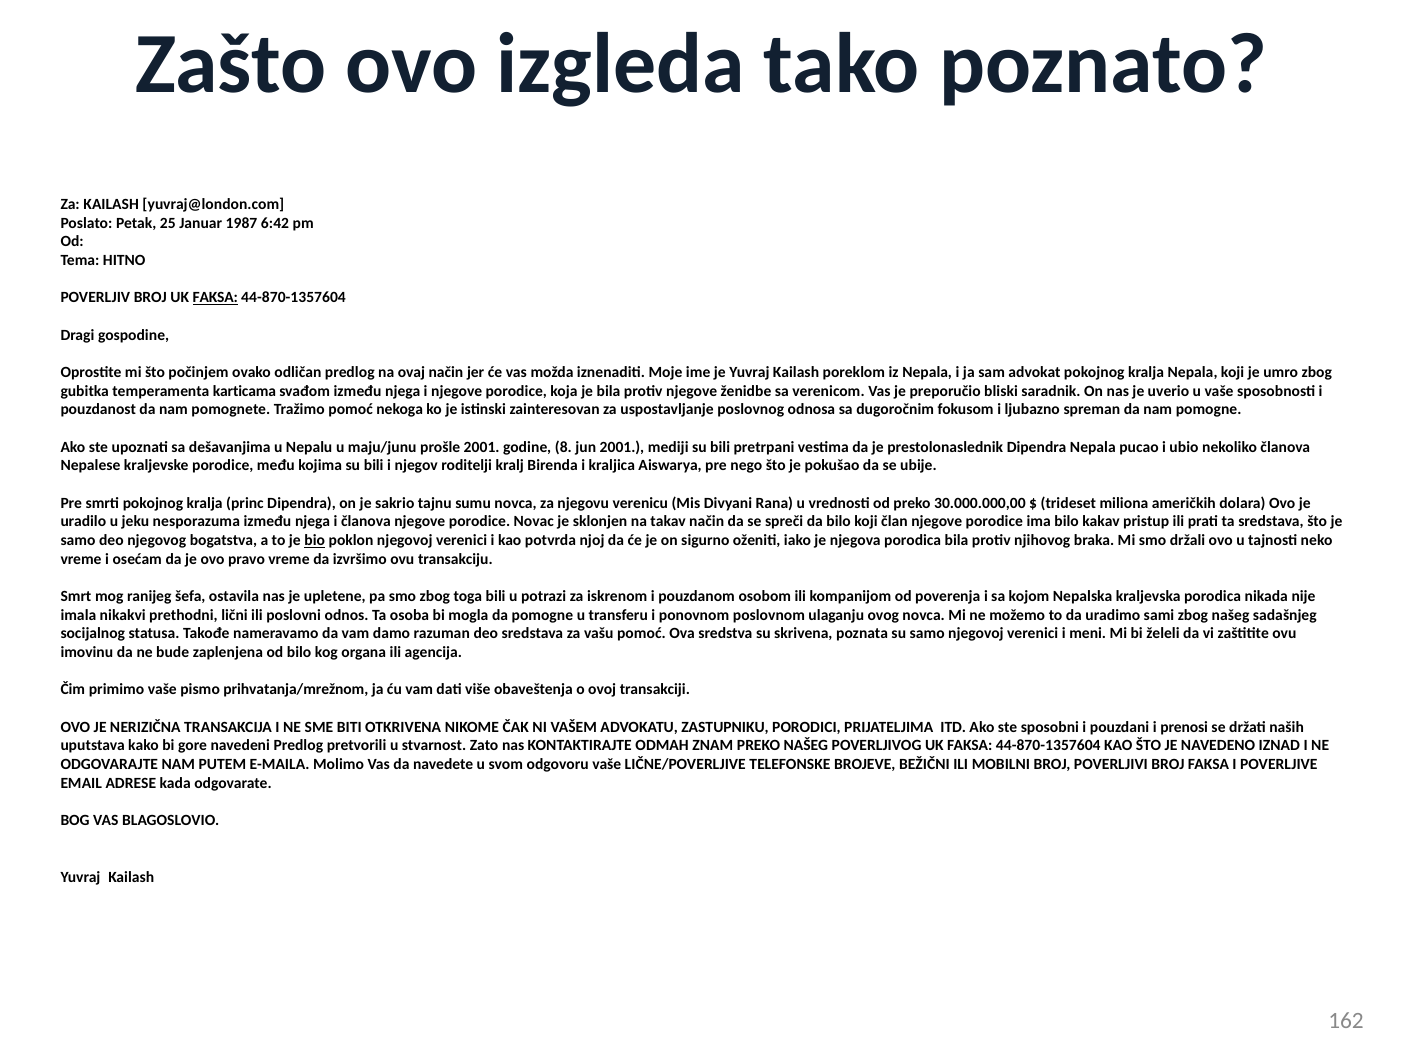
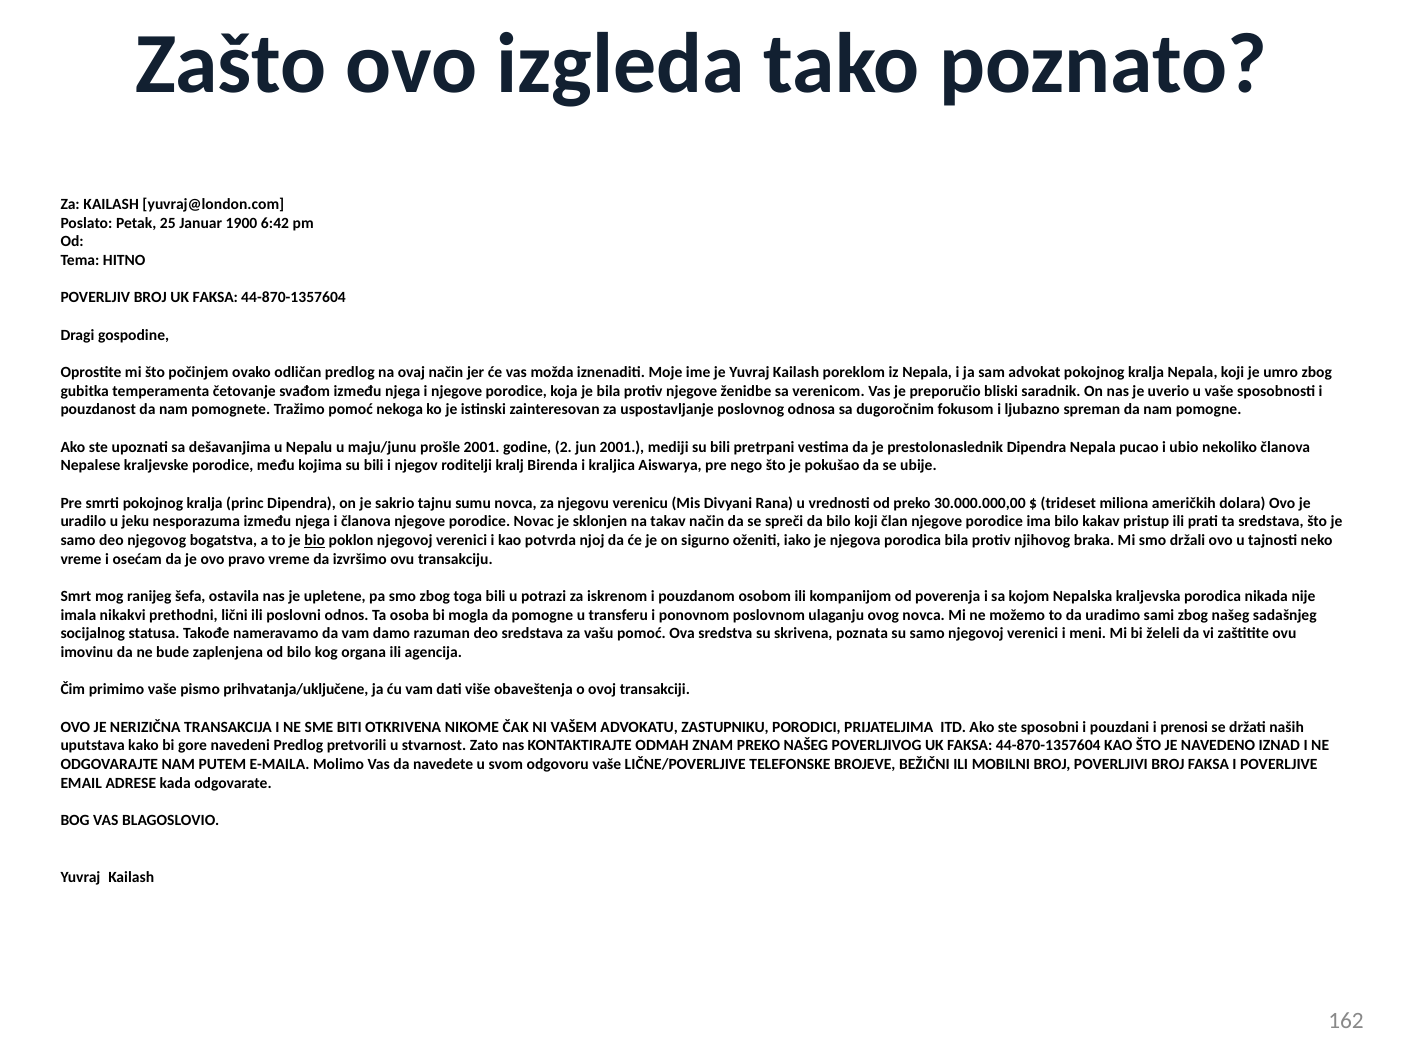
1987: 1987 -> 1900
FAKSA at (215, 298) underline: present -> none
karticama: karticama -> četovanje
8: 8 -> 2
prihvatanja/mrežnom: prihvatanja/mrežnom -> prihvatanja/uključene
